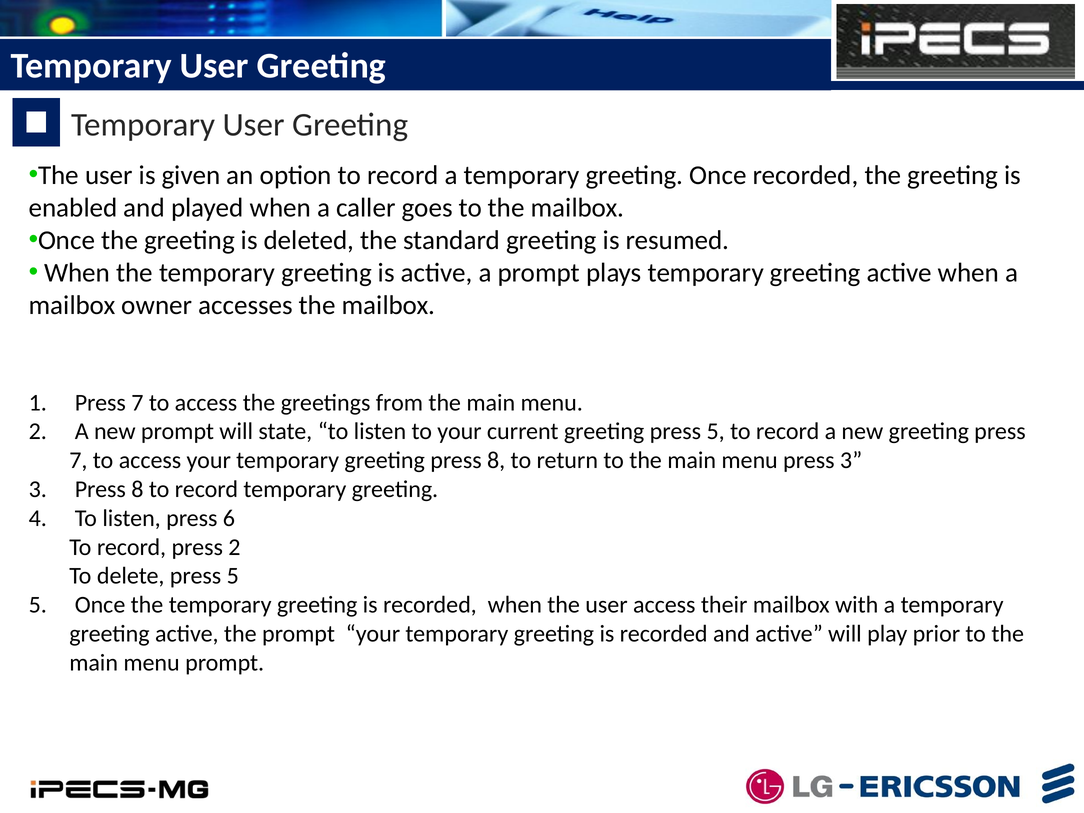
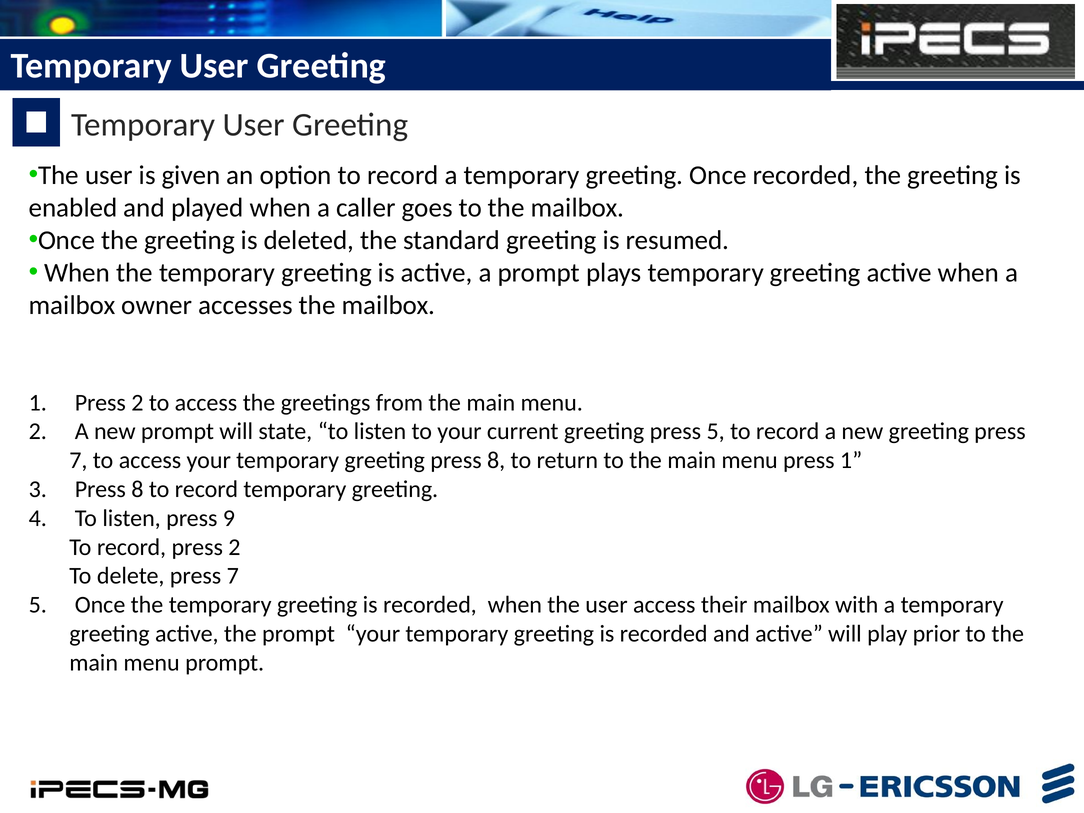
1 Press 7: 7 -> 2
press 3: 3 -> 1
6: 6 -> 9
delete press 5: 5 -> 7
